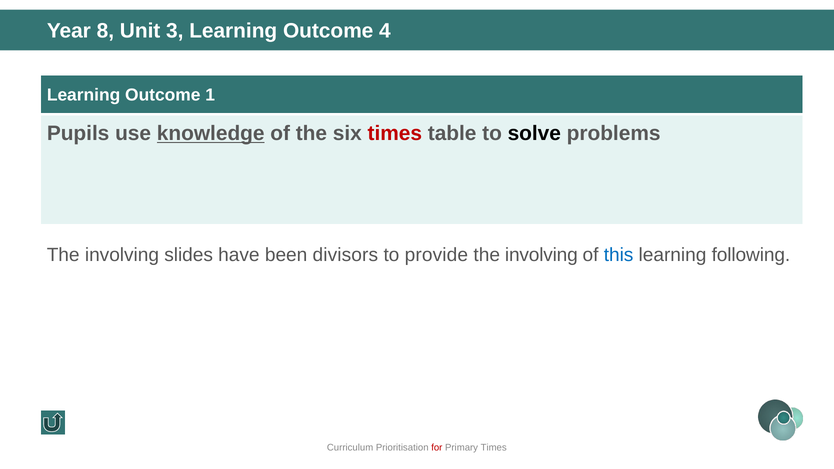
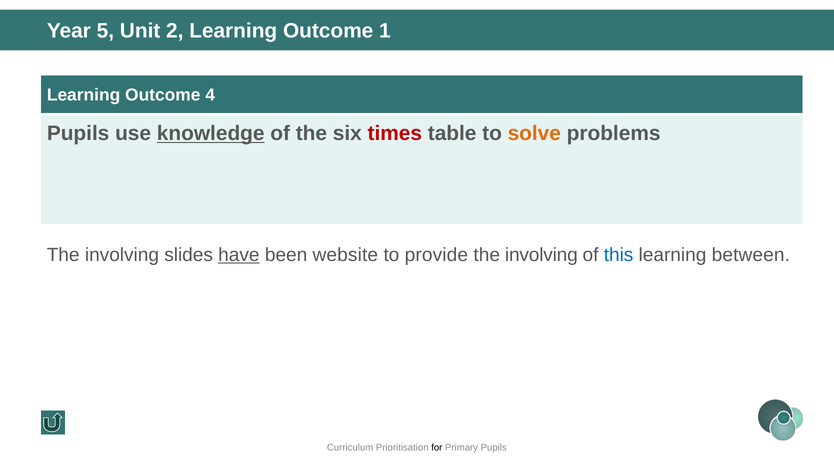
8: 8 -> 5
3: 3 -> 2
4: 4 -> 1
1: 1 -> 4
solve colour: black -> orange
have underline: none -> present
divisors: divisors -> website
following: following -> between
for colour: red -> black
Primary Times: Times -> Pupils
